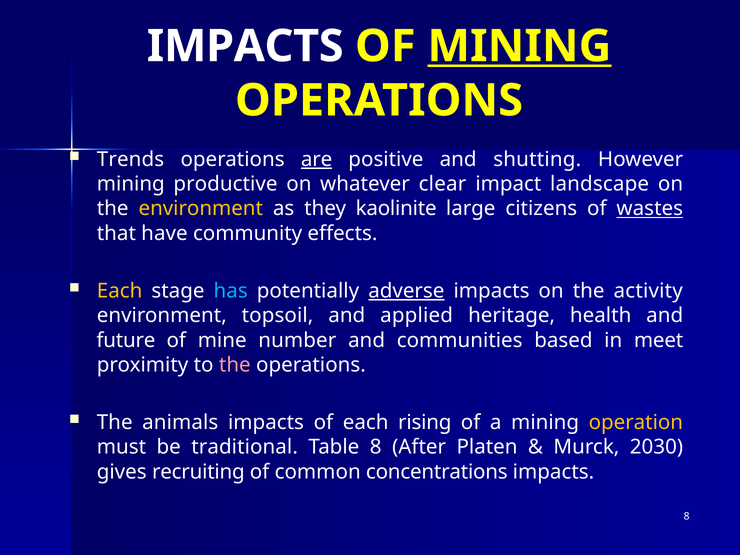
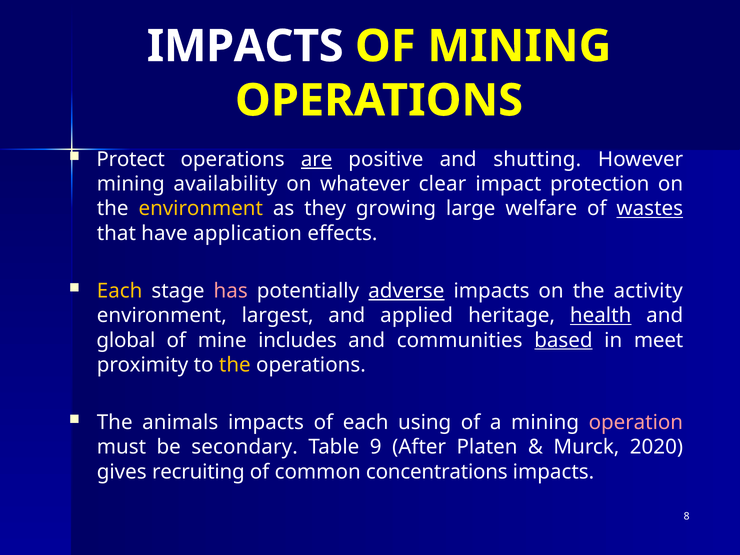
MINING at (519, 46) underline: present -> none
Trends: Trends -> Protect
productive: productive -> availability
landscape: landscape -> protection
kaolinite: kaolinite -> growing
citizens: citizens -> welfare
community: community -> application
has colour: light blue -> pink
topsoil: topsoil -> largest
health underline: none -> present
future: future -> global
number: number -> includes
based underline: none -> present
the at (235, 365) colour: pink -> yellow
rising: rising -> using
operation colour: yellow -> pink
traditional: traditional -> secondary
Table 8: 8 -> 9
2030: 2030 -> 2020
